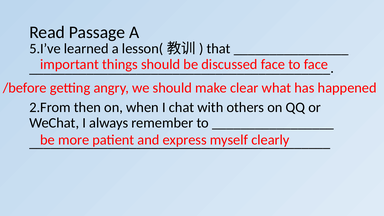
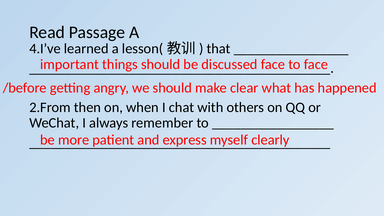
5.I’ve: 5.I’ve -> 4.I’ve
